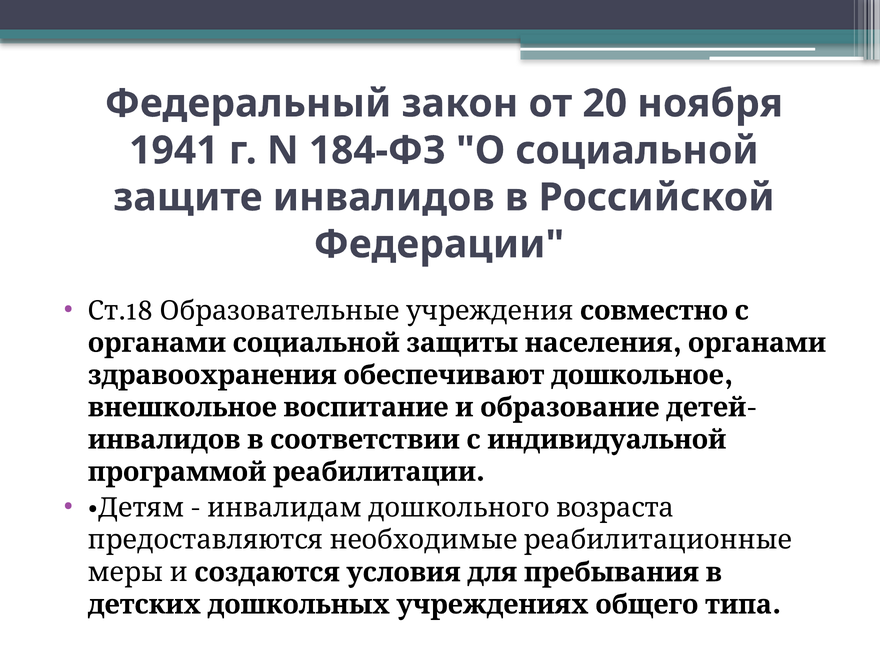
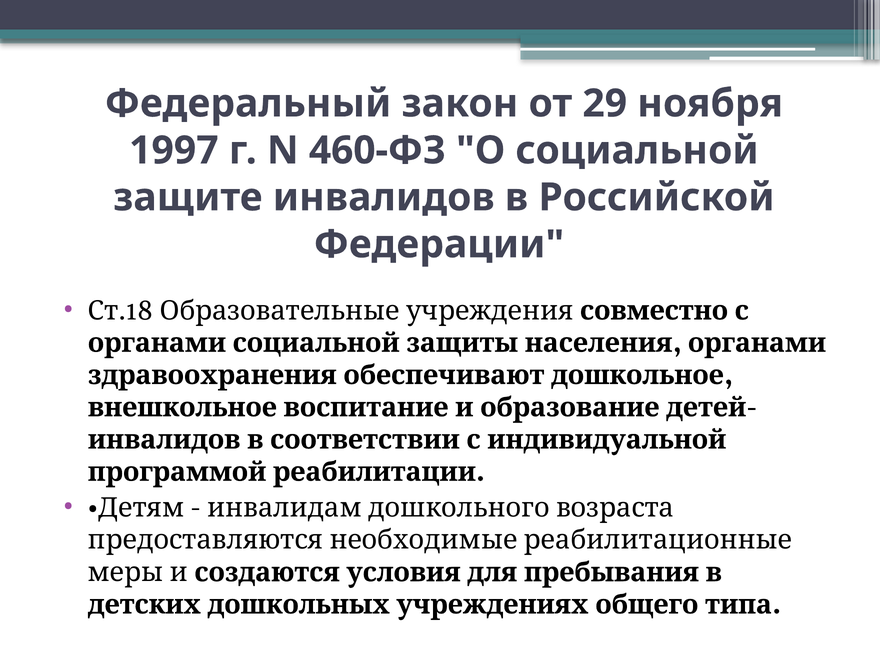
20: 20 -> 29
1941: 1941 -> 1997
184-ФЗ: 184-ФЗ -> 460-ФЗ
